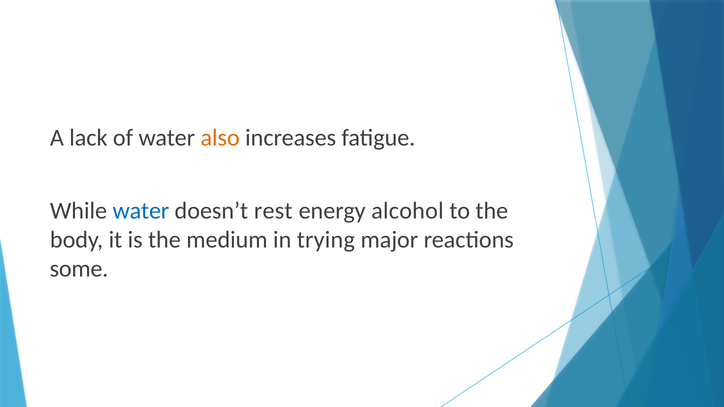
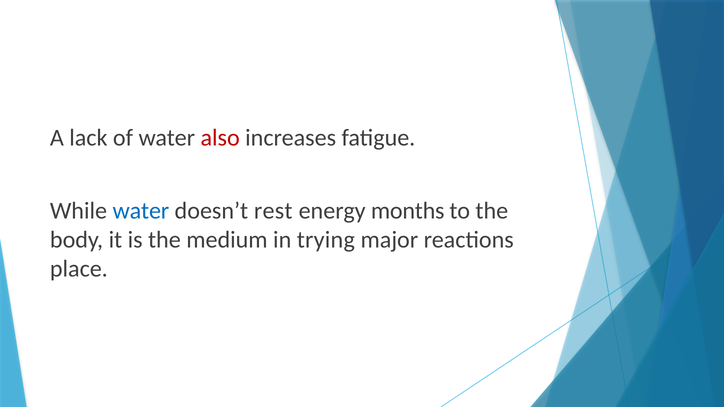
also colour: orange -> red
alcohol: alcohol -> months
some: some -> place
